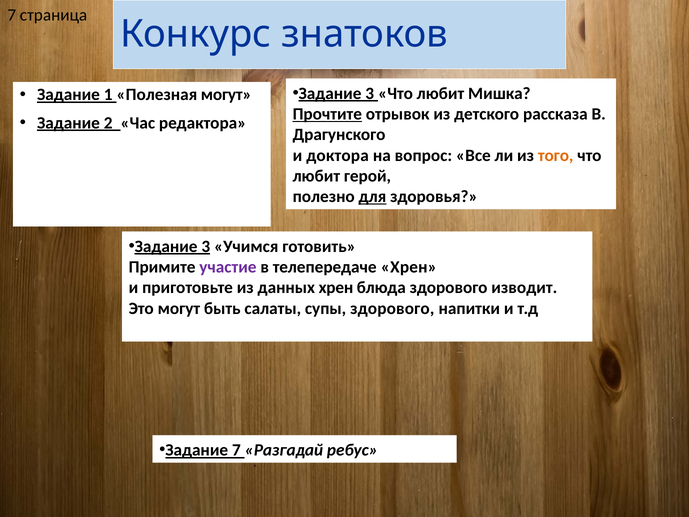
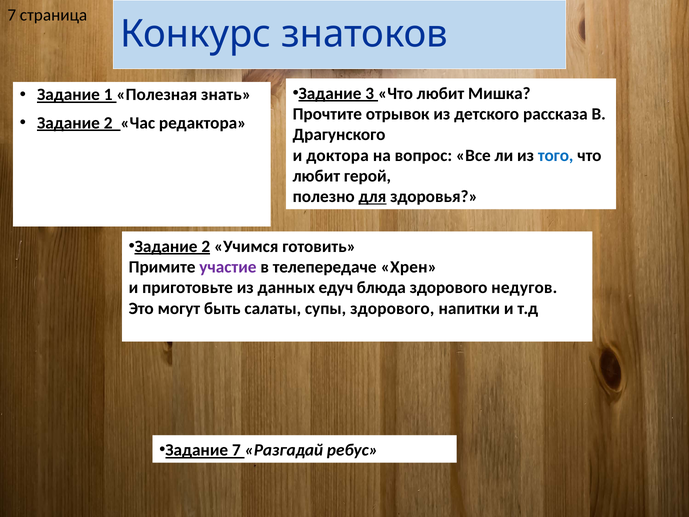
Полезная могут: могут -> знать
Прочтите underline: present -> none
того colour: orange -> blue
3 at (206, 246): 3 -> 2
данных хрен: хрен -> едуч
изводит: изводит -> недугов
